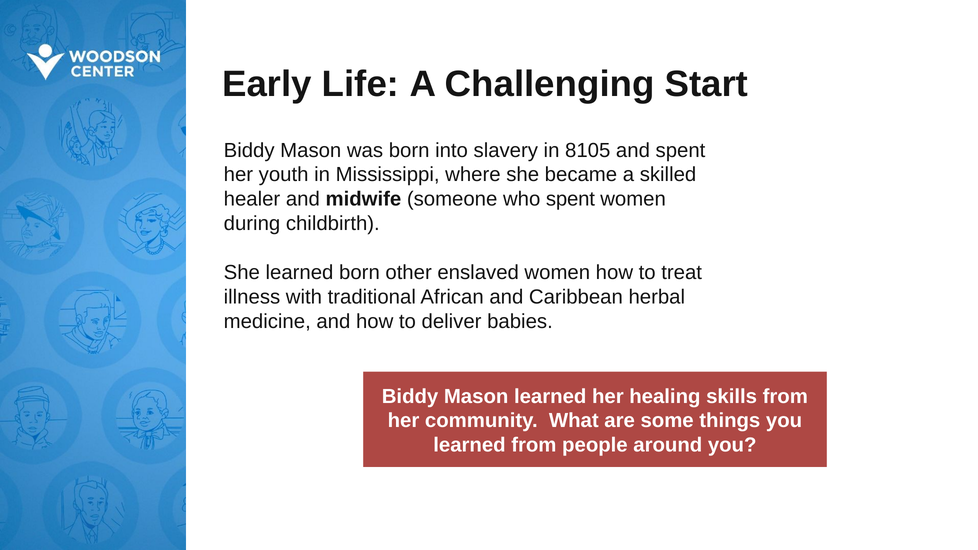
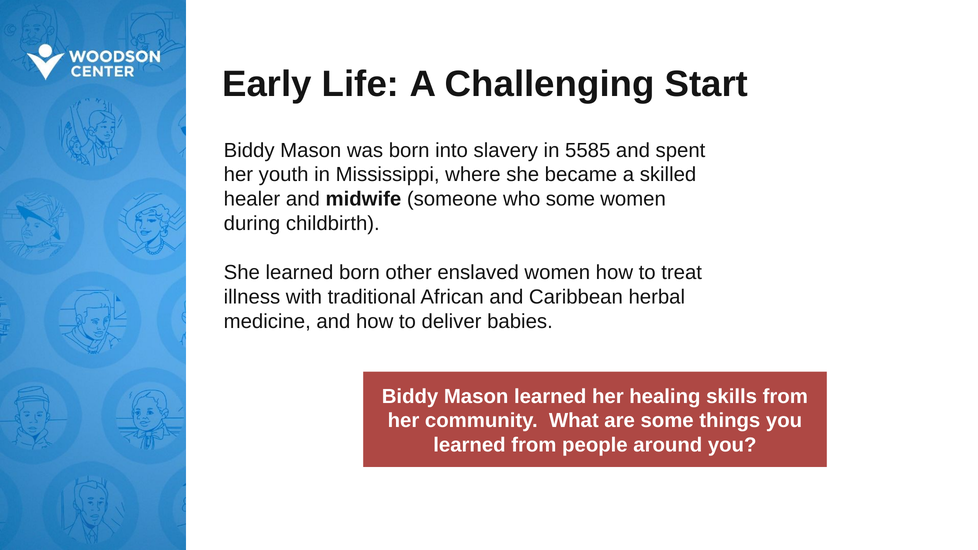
8105: 8105 -> 5585
who spent: spent -> some
